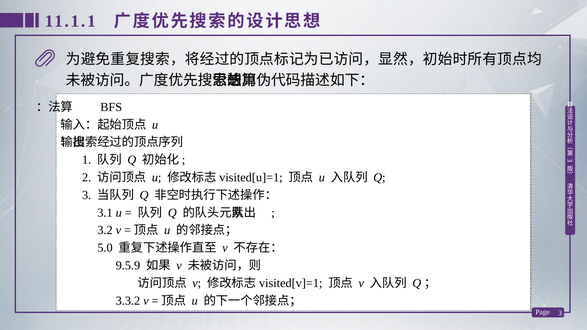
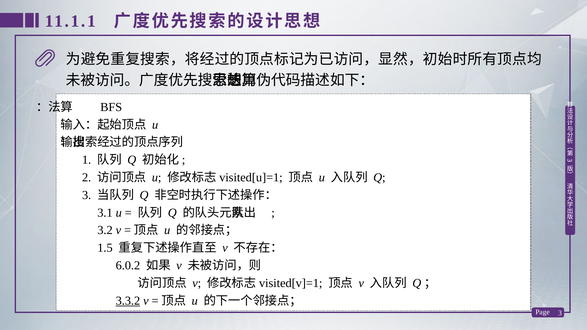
5.0: 5.0 -> 1.5
9.5.9: 9.5.9 -> 6.0.2
3.3.2 underline: none -> present
